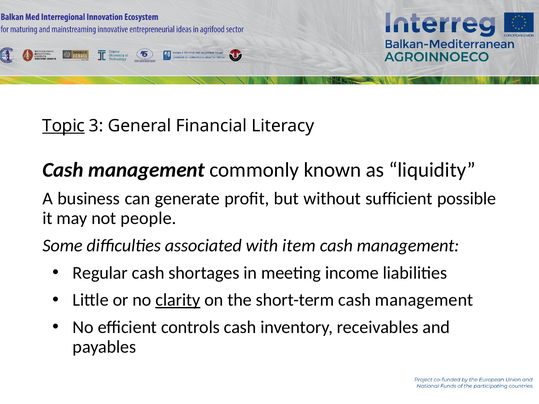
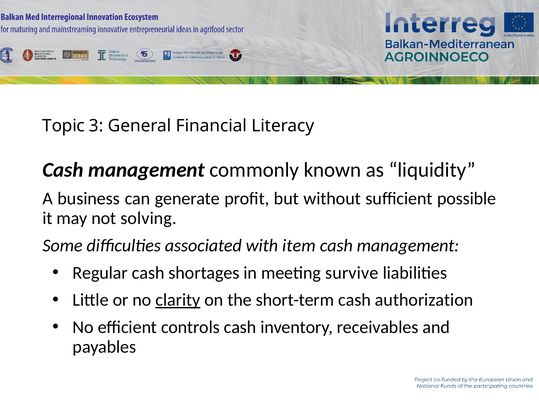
Topic underline: present -> none
people: people -> solving
income: income -> survive
short-term cash management: management -> authorization
